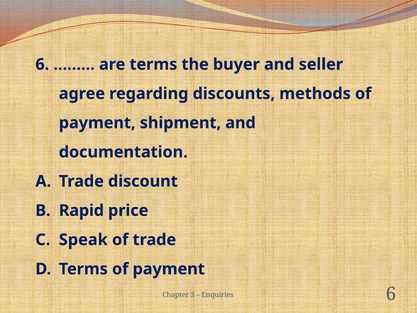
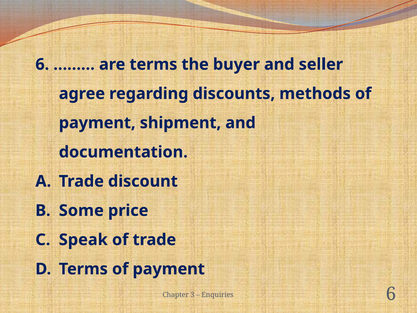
Rapid: Rapid -> Some
